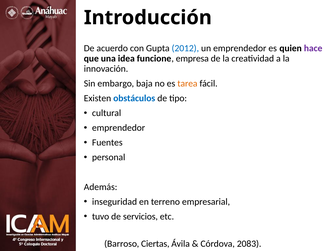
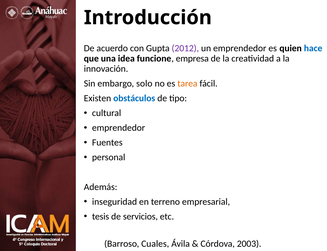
2012 colour: blue -> purple
hace colour: purple -> blue
baja: baja -> solo
tuvo: tuvo -> tesis
Ciertas: Ciertas -> Cuales
2083: 2083 -> 2003
